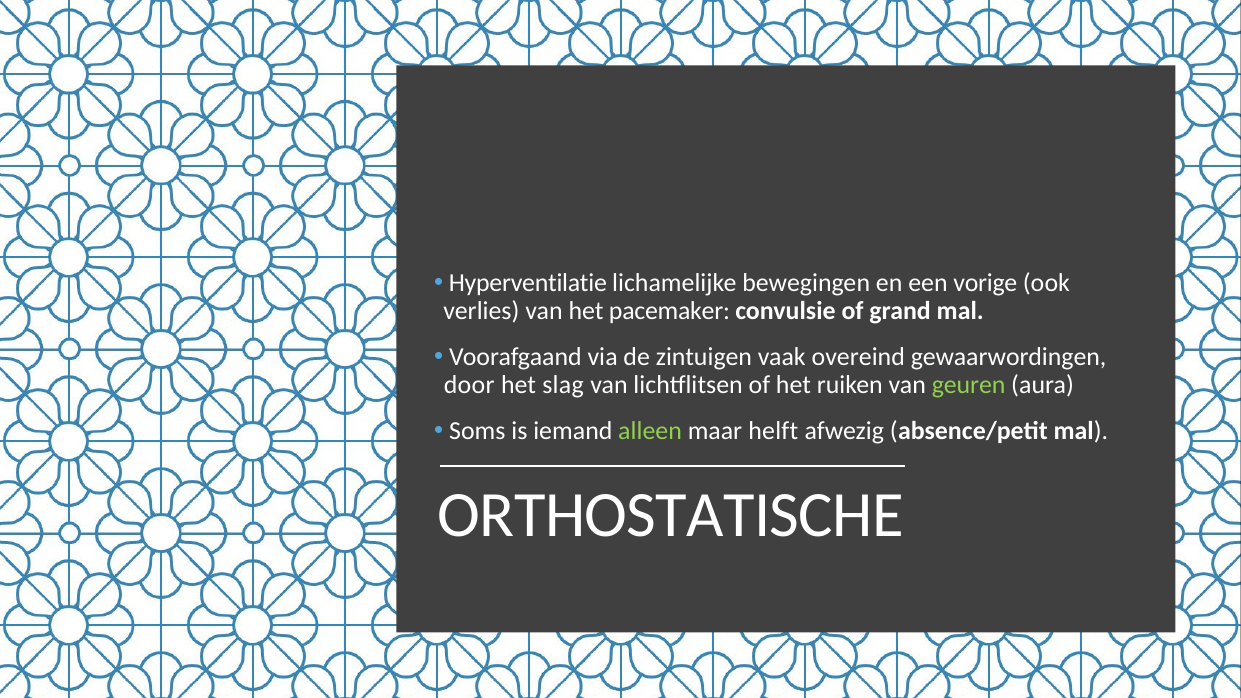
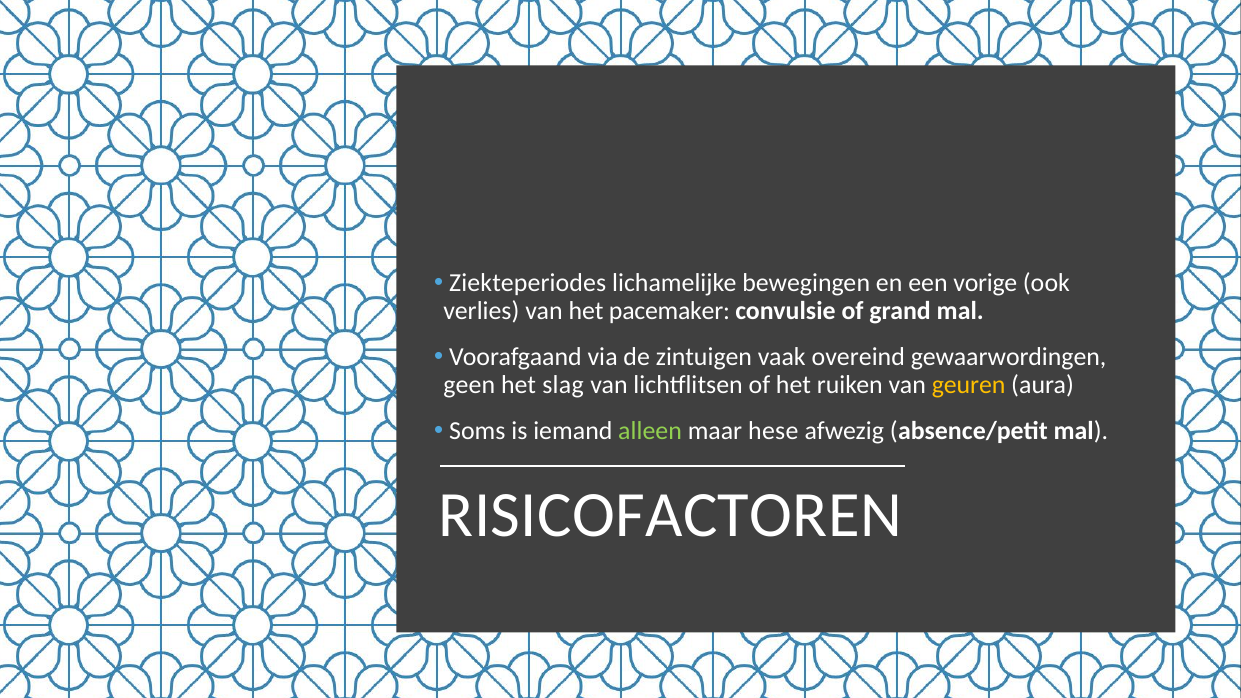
Hyperventilatie: Hyperventilatie -> Ziekteperiodes
door: door -> geen
geuren colour: light green -> yellow
helft: helft -> hese
ORTHOSTATISCHE: ORTHOSTATISCHE -> RISICOFACTOREN
